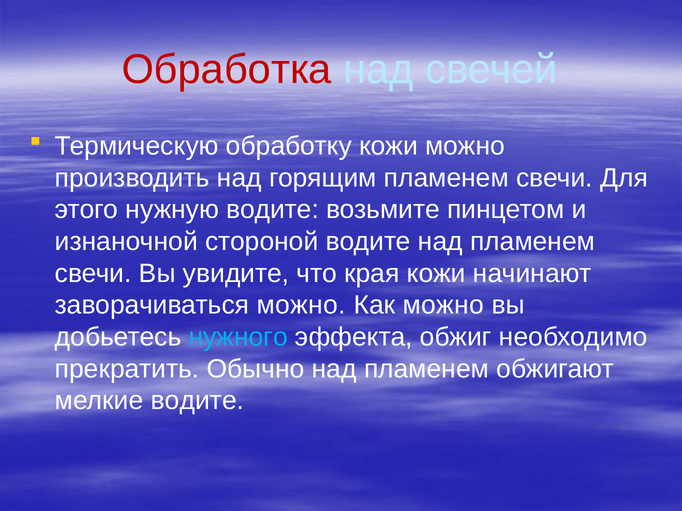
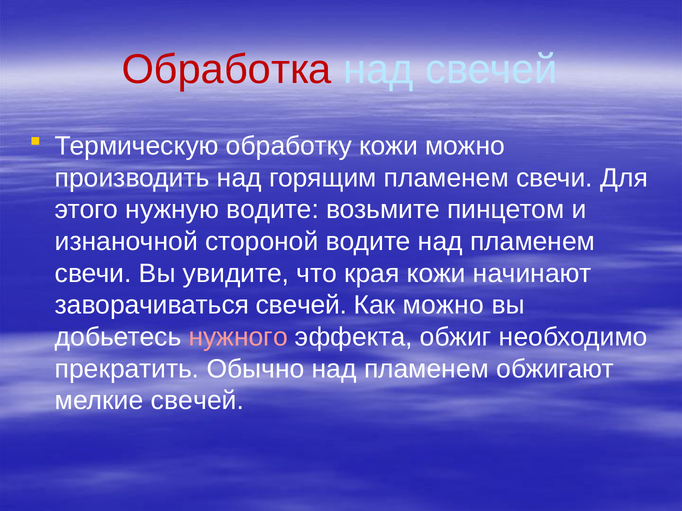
заворачиваться можно: можно -> свечей
нужного colour: light blue -> pink
мелкие водите: водите -> свечей
